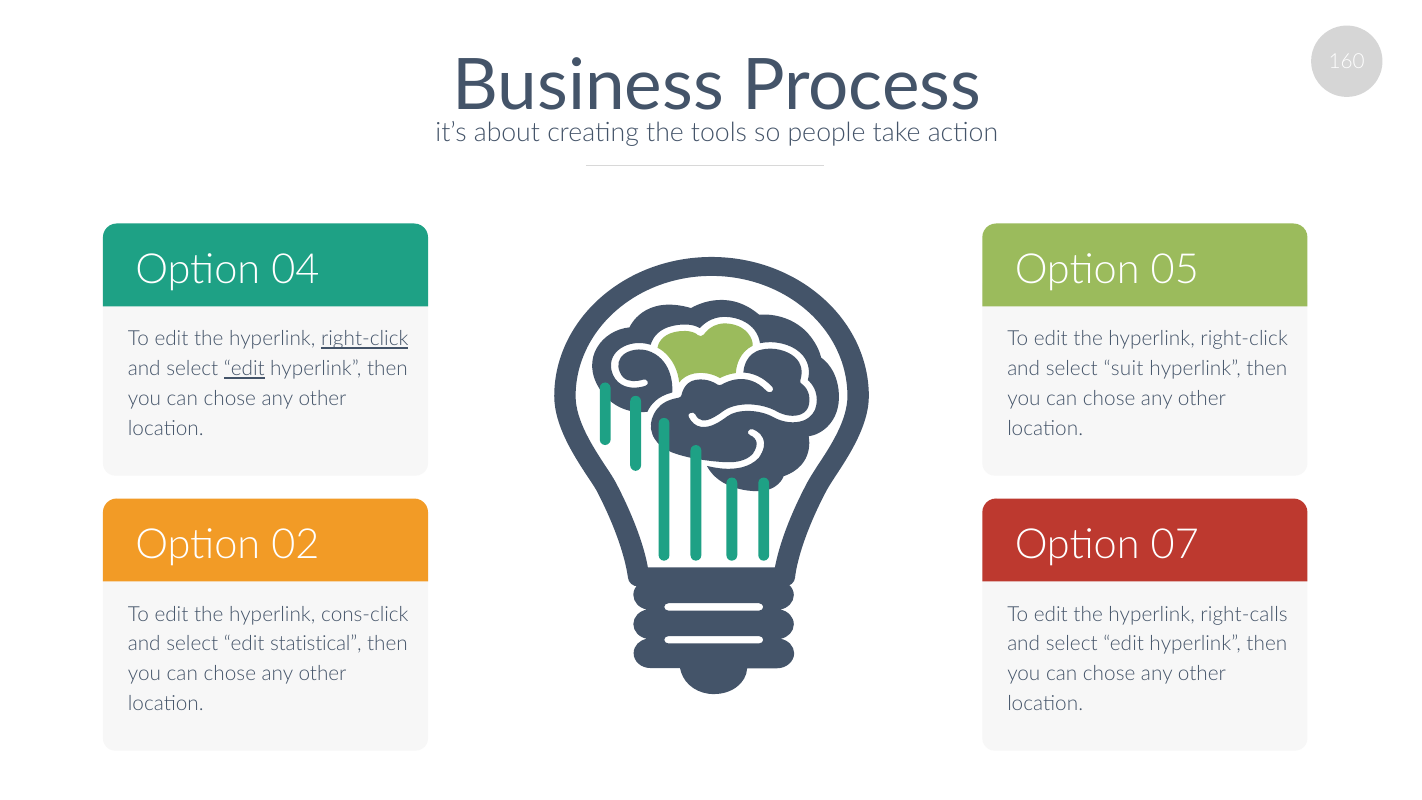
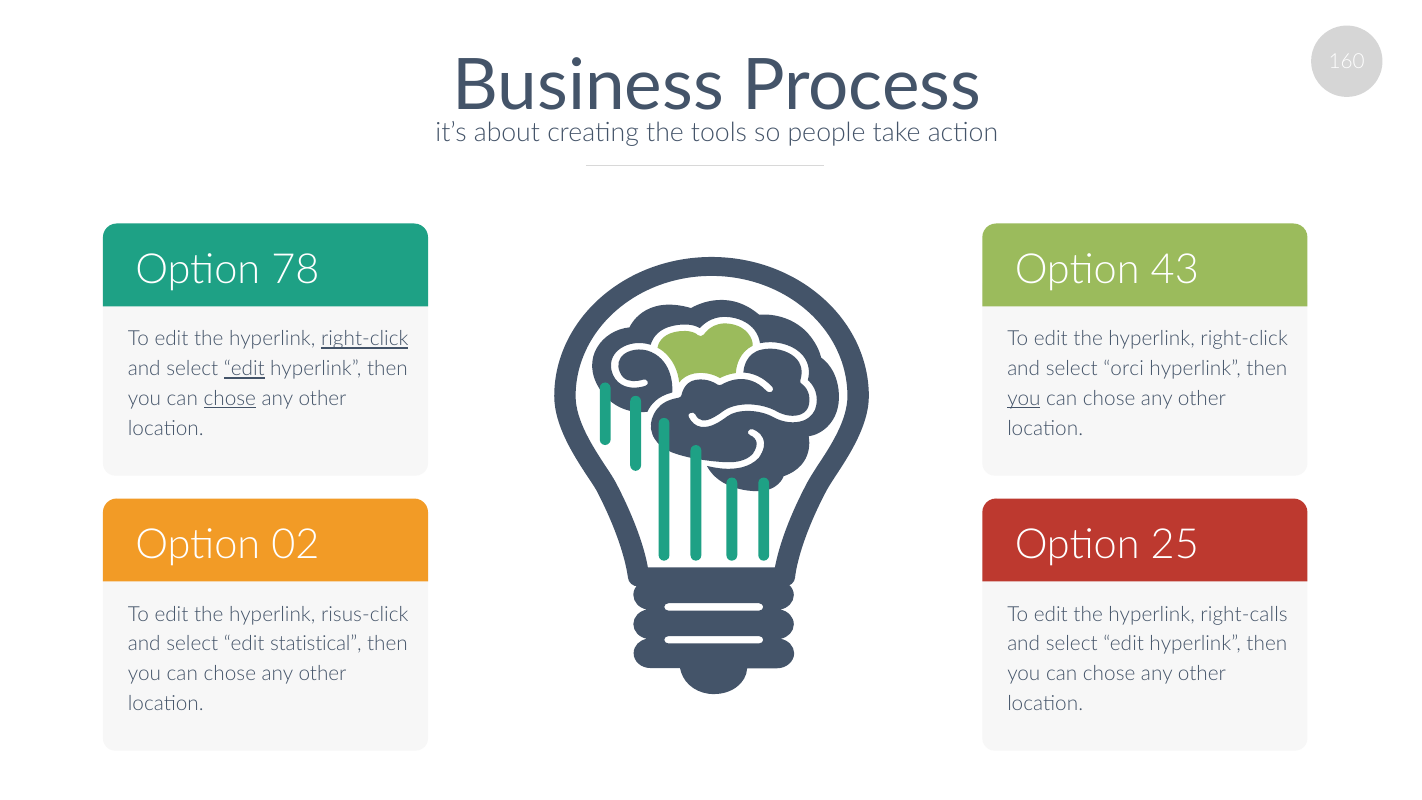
04: 04 -> 78
05: 05 -> 43
suit: suit -> orci
chose at (230, 399) underline: none -> present
you at (1024, 399) underline: none -> present
07: 07 -> 25
cons-click: cons-click -> risus-click
